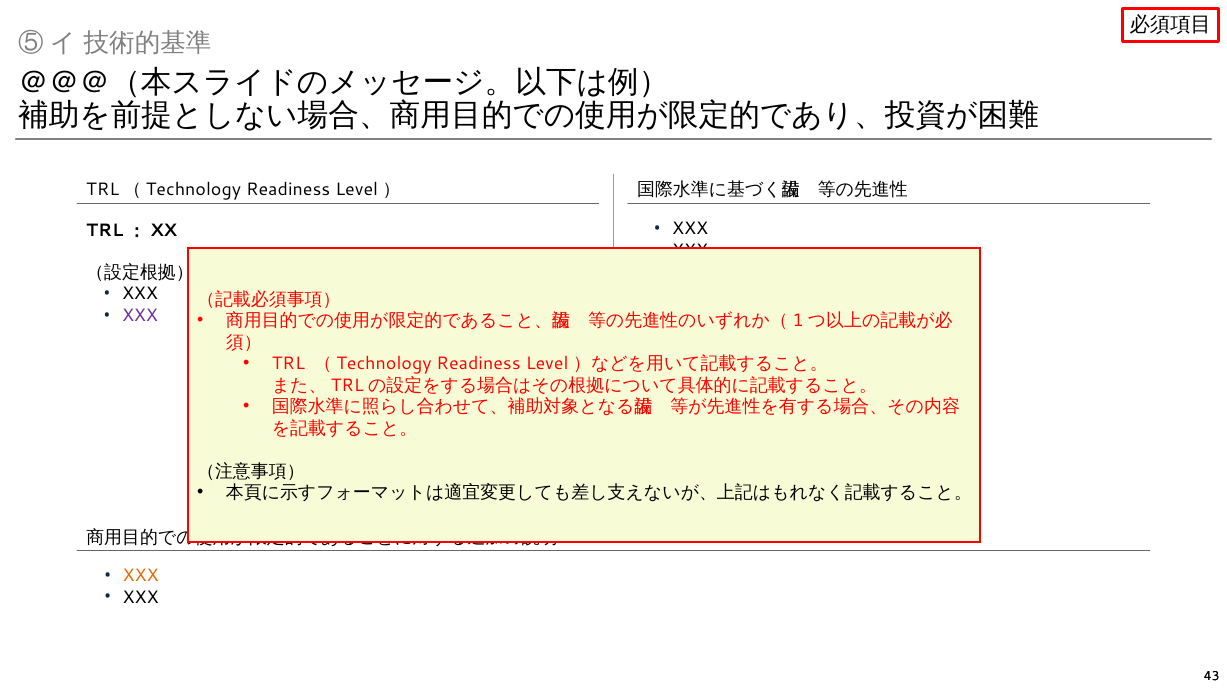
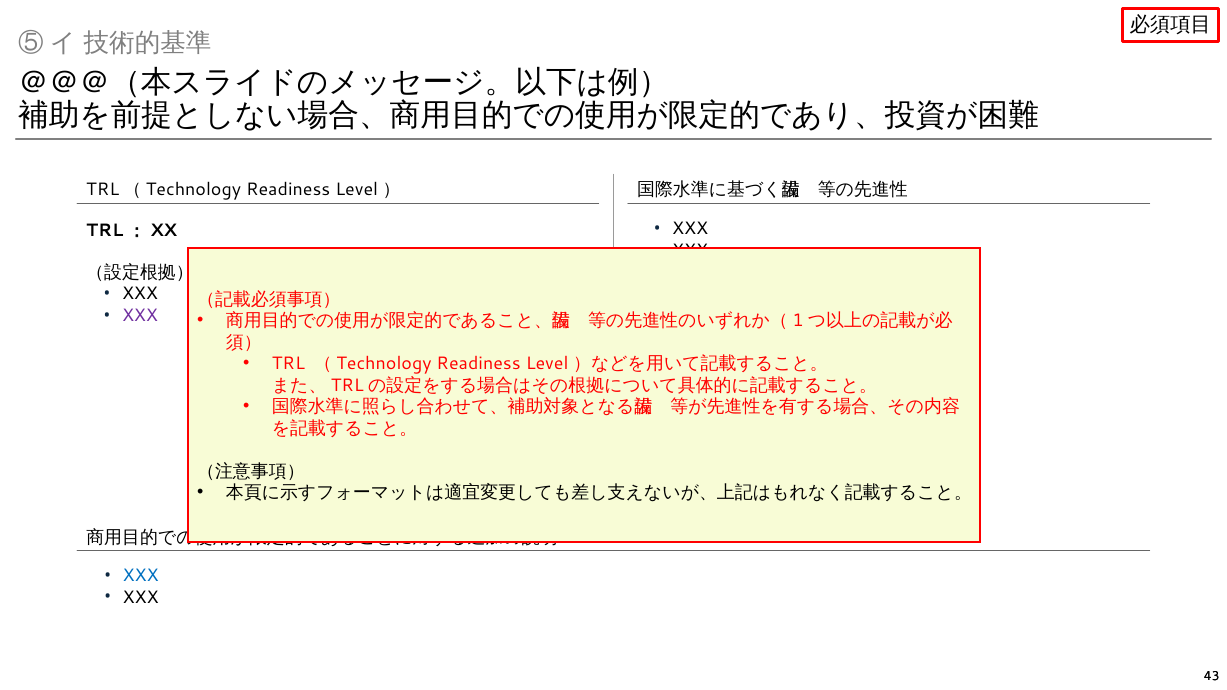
XXX at (141, 576) colour: orange -> blue
